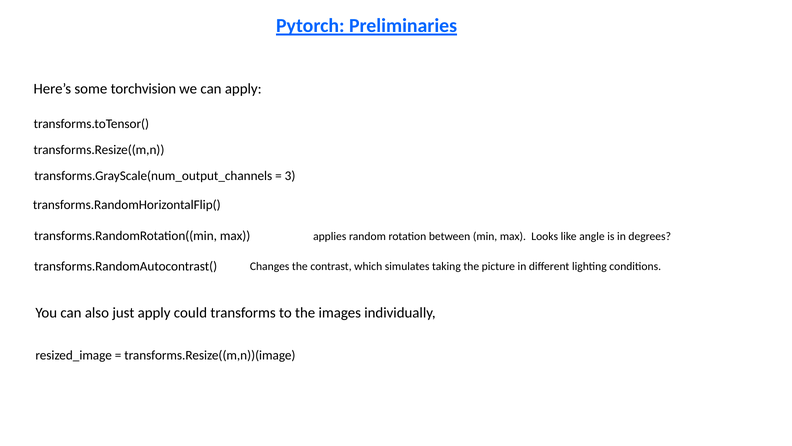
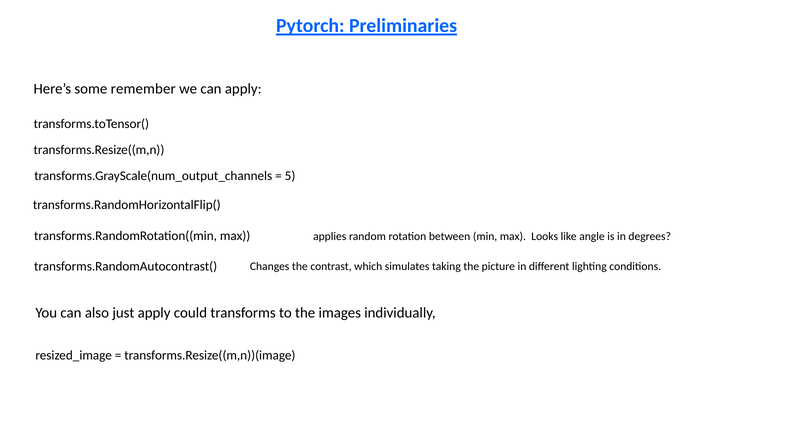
torchvision: torchvision -> remember
3: 3 -> 5
